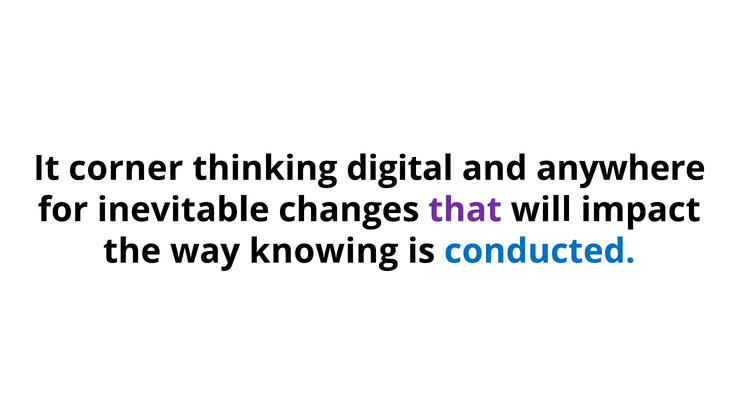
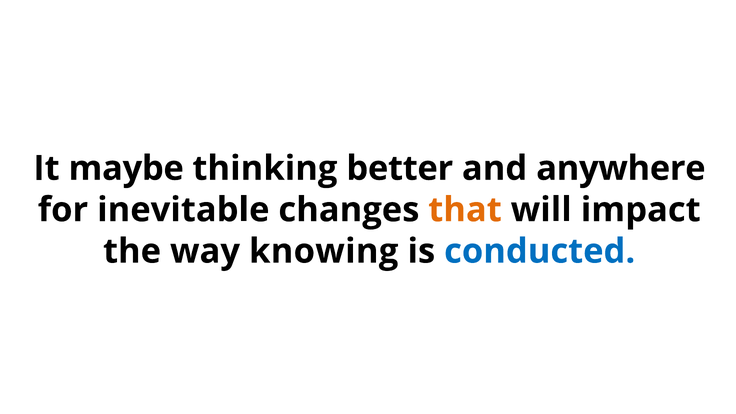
corner: corner -> maybe
digital: digital -> better
that colour: purple -> orange
